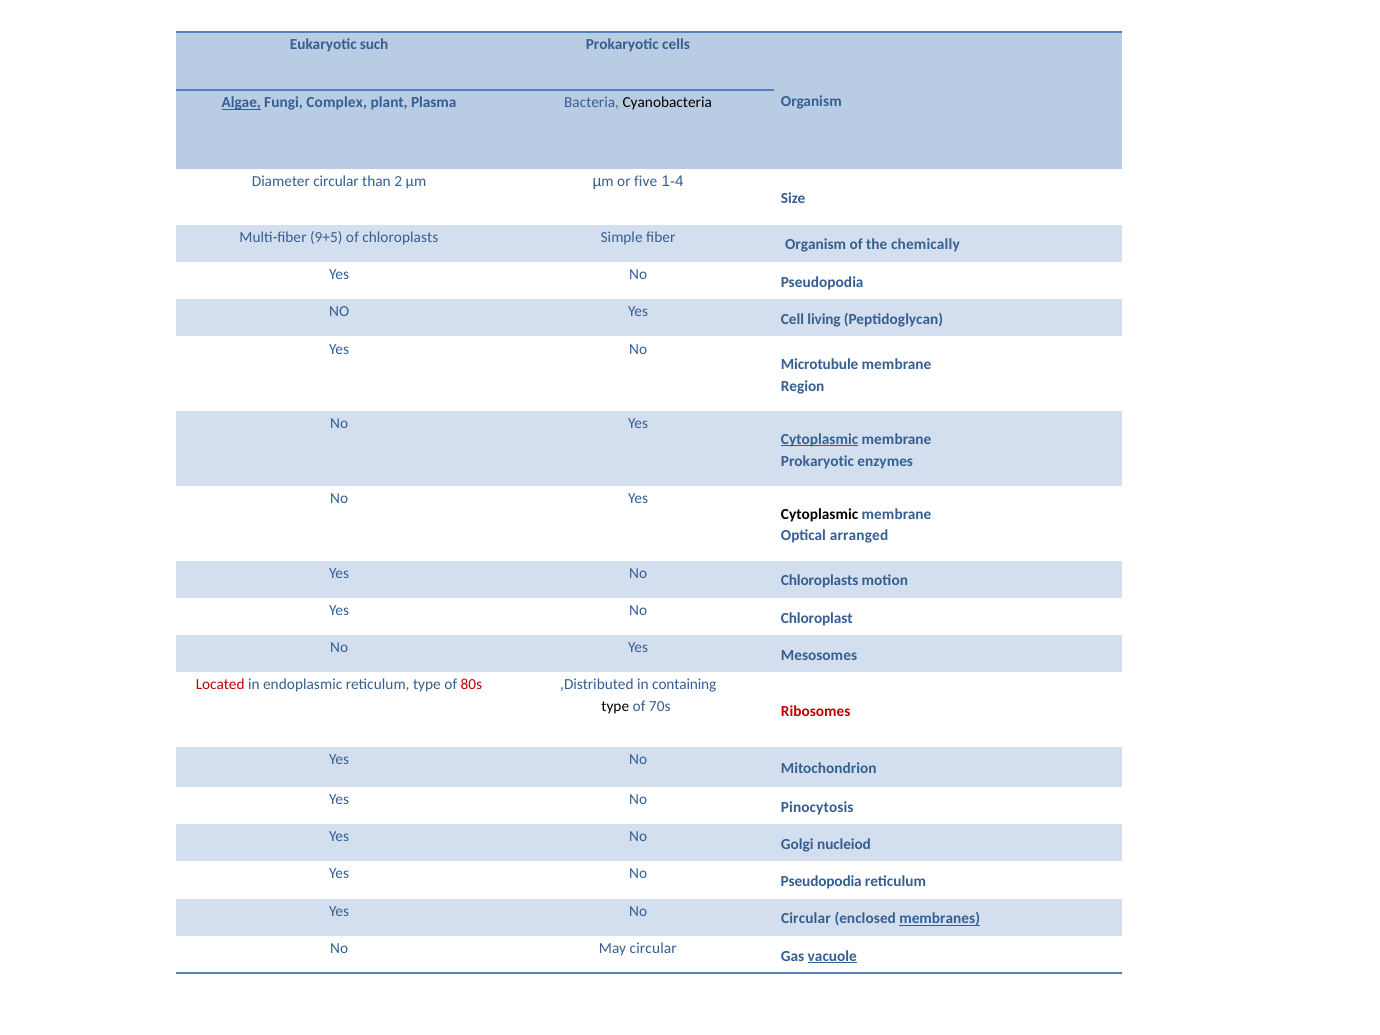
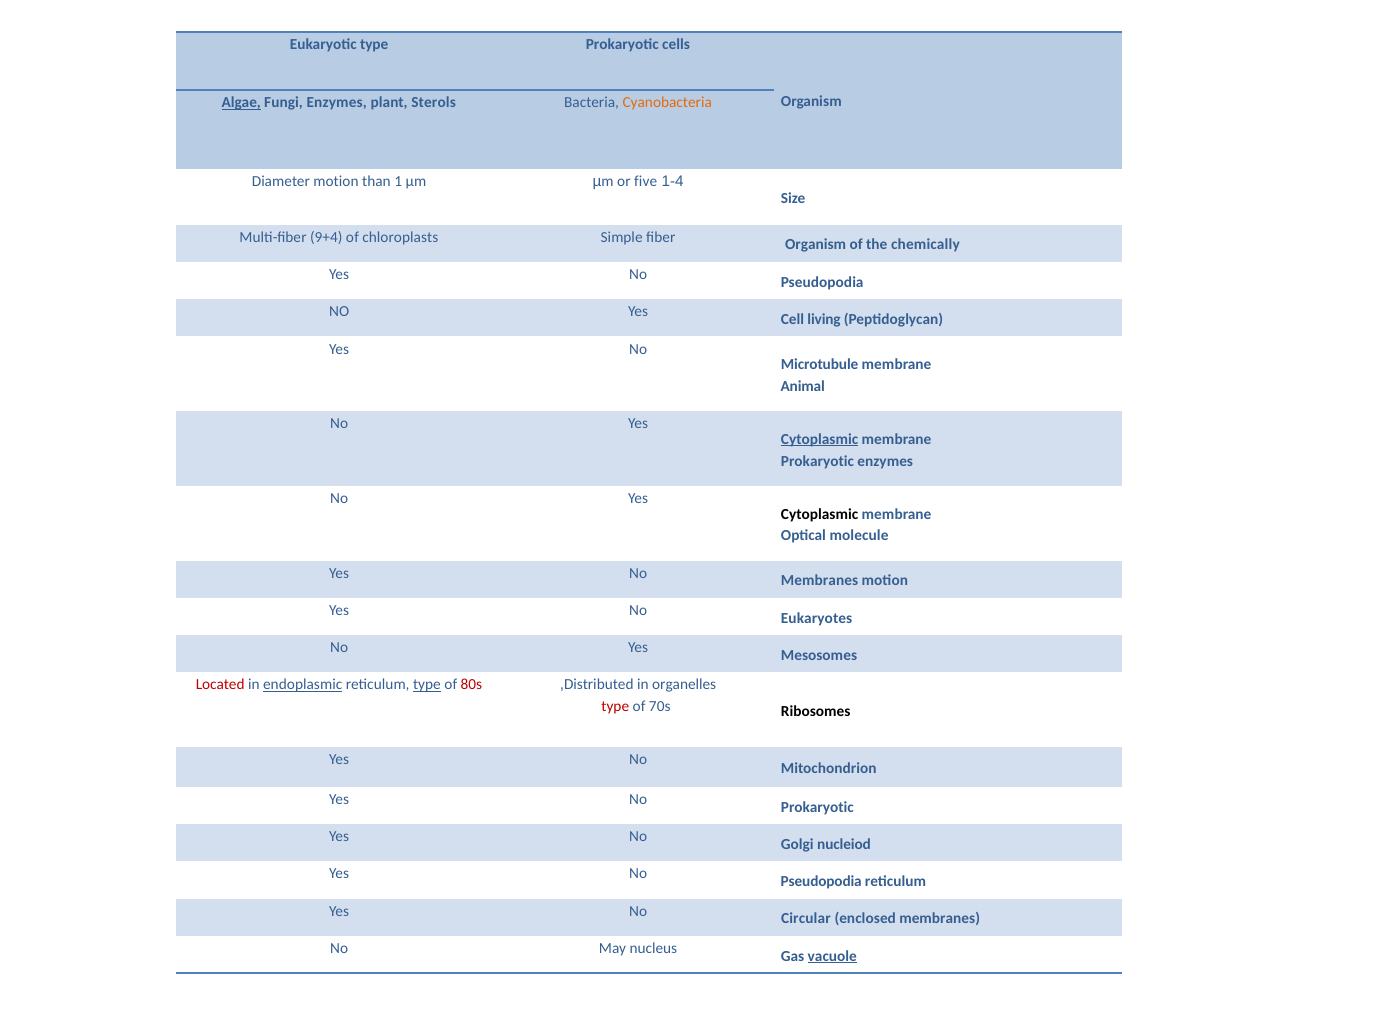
Eukaryotic such: such -> type
Fungi Complex: Complex -> Enzymes
Plasma: Plasma -> Sterols
Cyanobacteria colour: black -> orange
Diameter circular: circular -> motion
2: 2 -> 1
9+5: 9+5 -> 9+4
Region: Region -> Animal
arranged: arranged -> molecule
Chloroplasts at (820, 581): Chloroplasts -> Membranes
Chloroplast: Chloroplast -> Eukaryotes
endoplasmic underline: none -> present
type at (427, 685) underline: none -> present
containing: containing -> organelles
type at (615, 707) colour: black -> red
Ribosomes colour: red -> black
Pinocytosis at (817, 807): Pinocytosis -> Prokaryotic
membranes at (940, 919) underline: present -> none
May circular: circular -> nucleus
